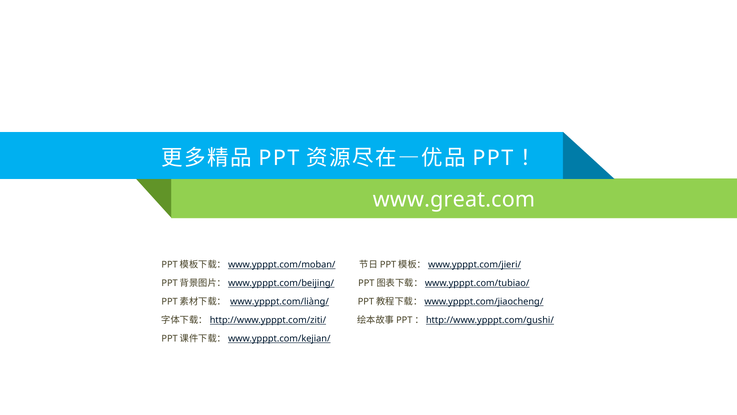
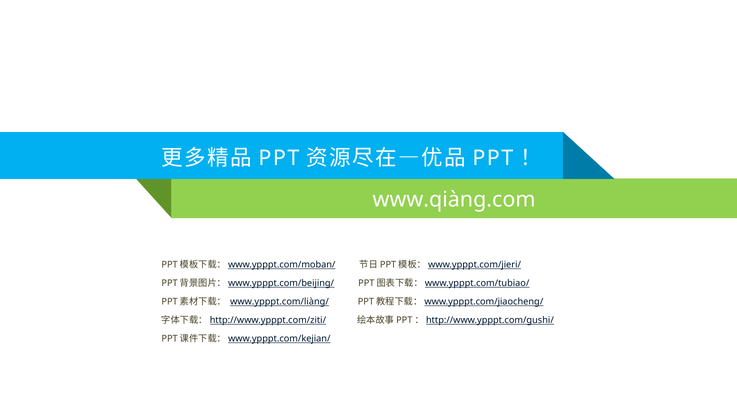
www.great.com: www.great.com -> www.qiàng.com
